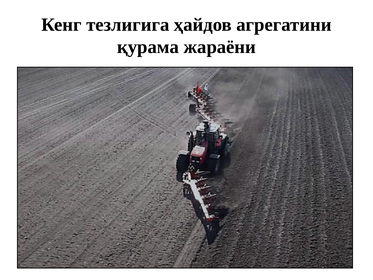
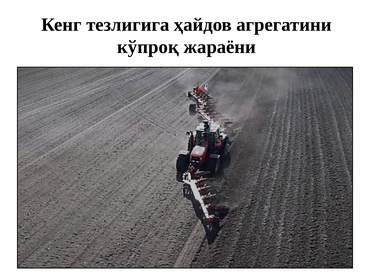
қурама: қурама -> кўпроқ
